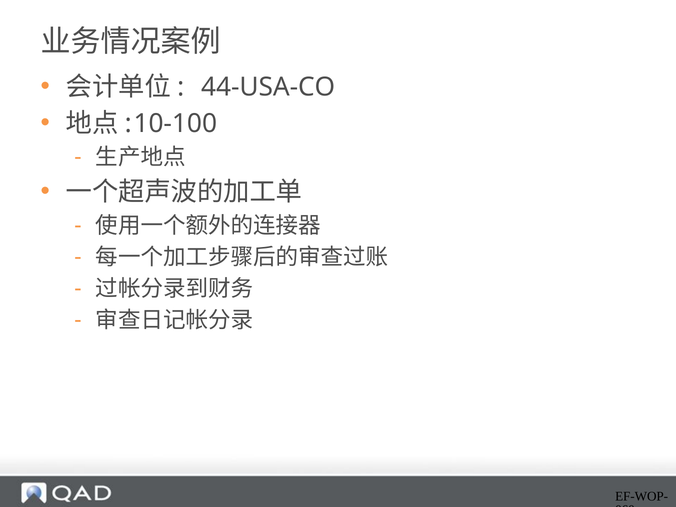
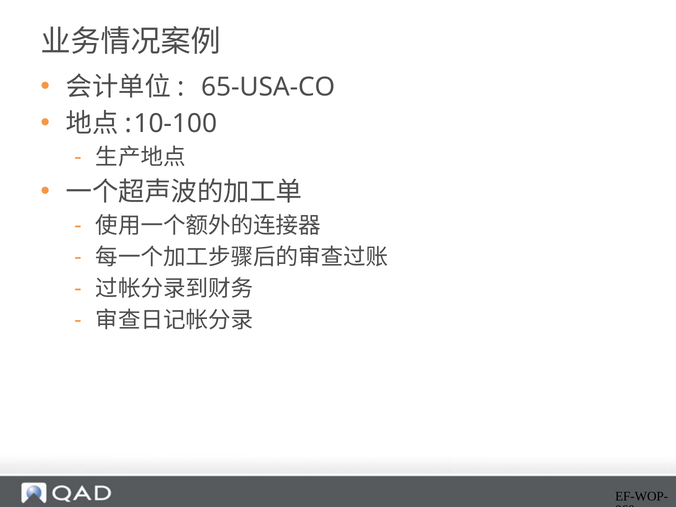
44-USA-CO: 44-USA-CO -> 65-USA-CO
